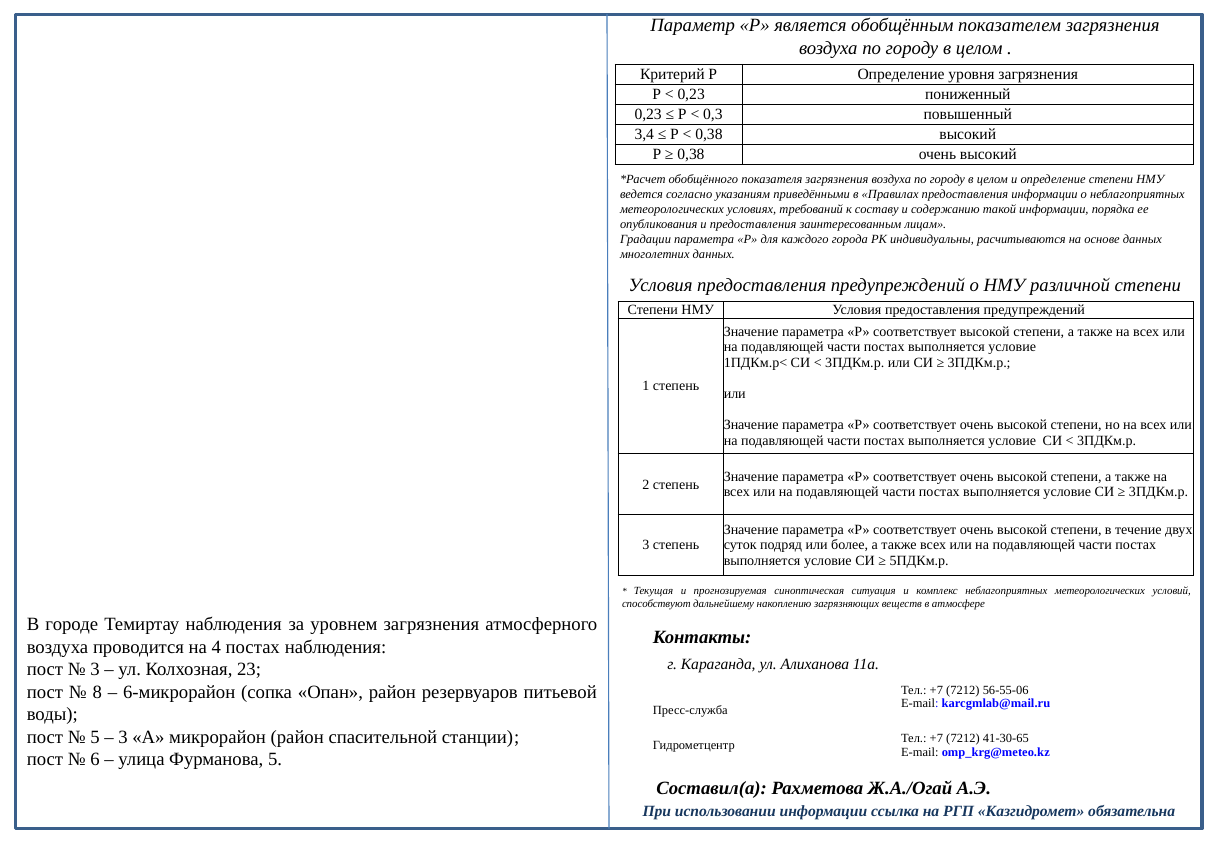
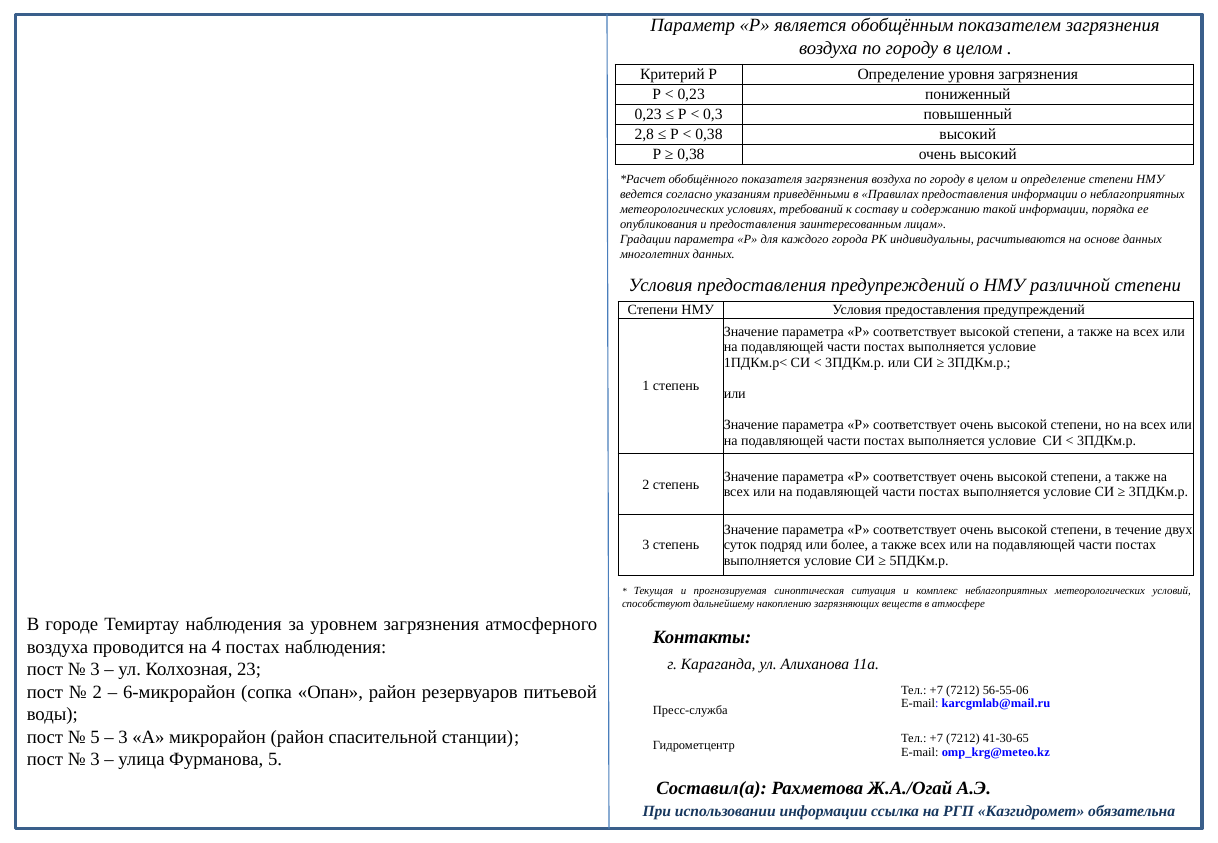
3,4: 3,4 -> 2,8
8 at (97, 692): 8 -> 2
6 at (95, 760): 6 -> 3
